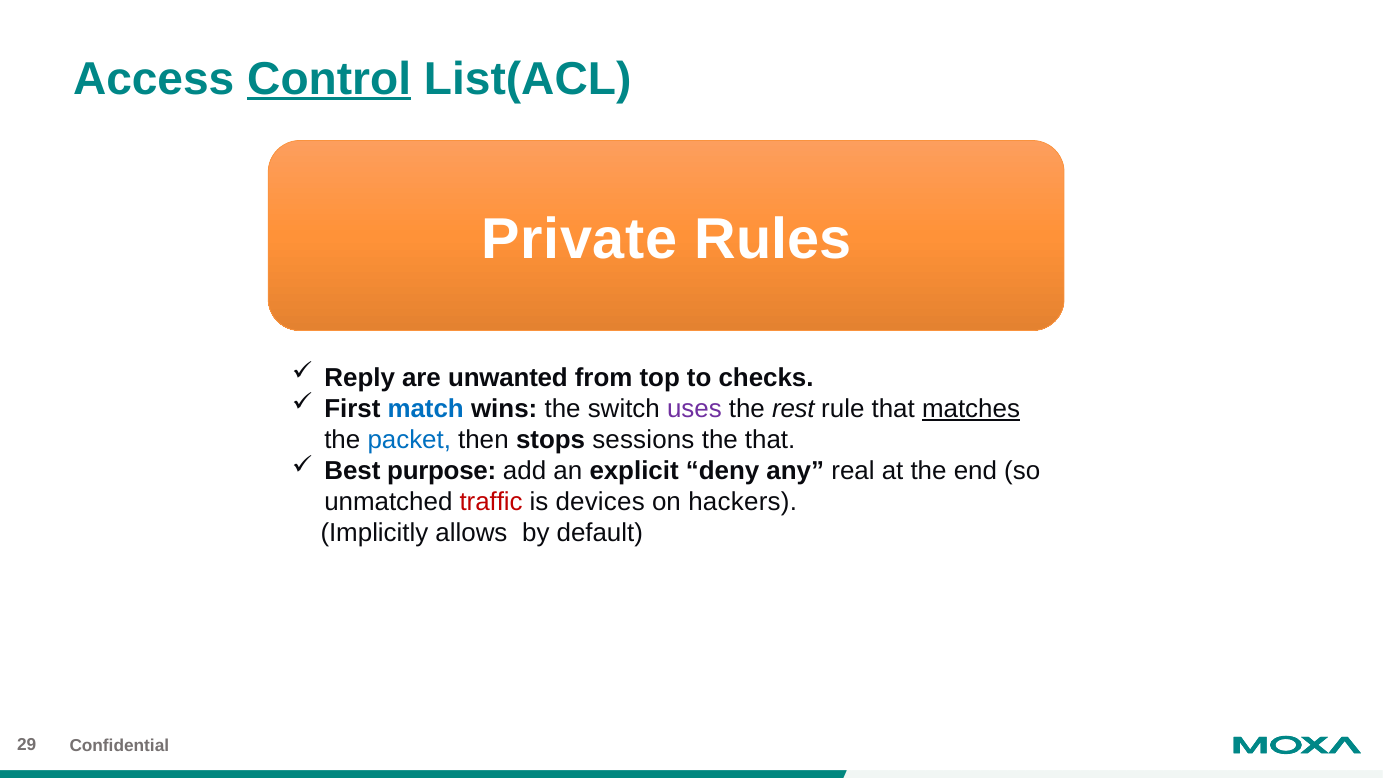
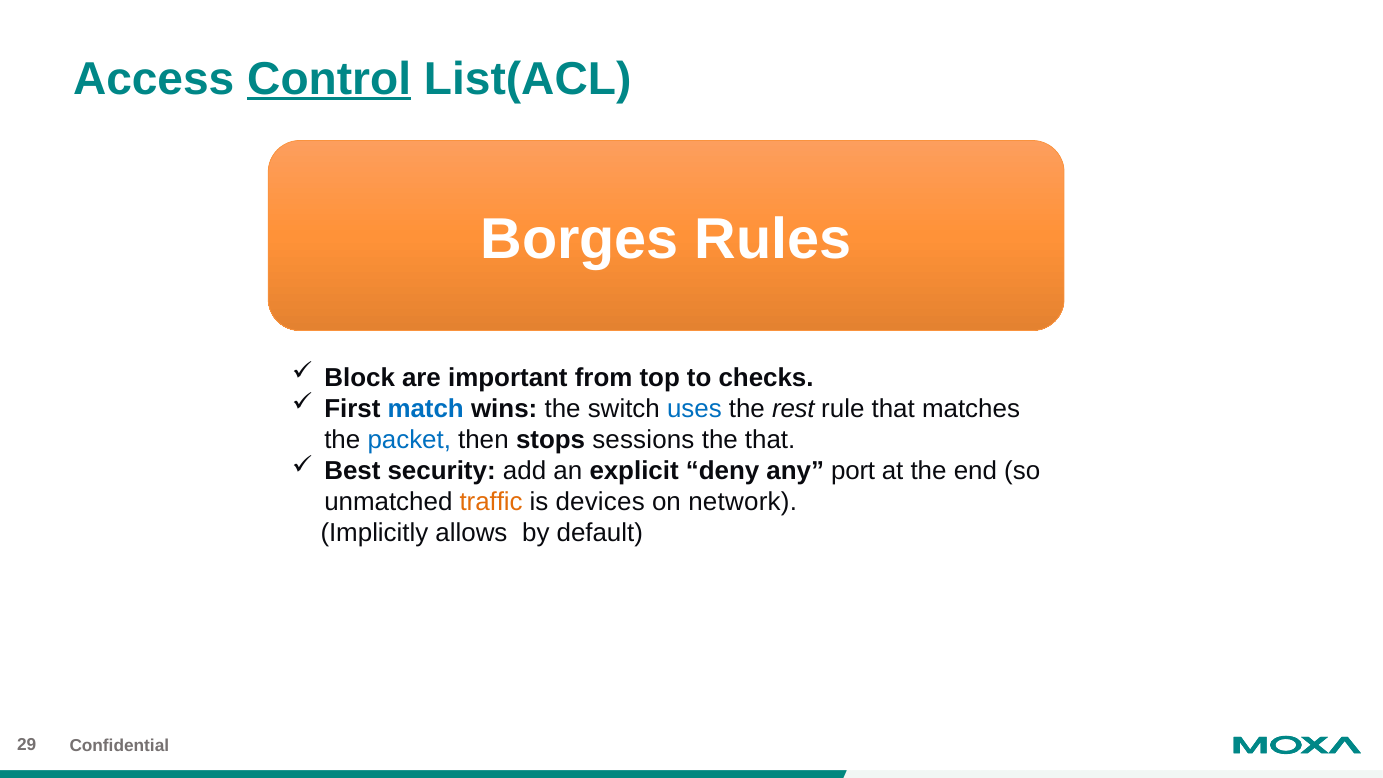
Private: Private -> Borges
Reply: Reply -> Block
unwanted: unwanted -> important
uses colour: purple -> blue
matches underline: present -> none
purpose: purpose -> security
real: real -> port
traffic colour: red -> orange
hackers: hackers -> network
